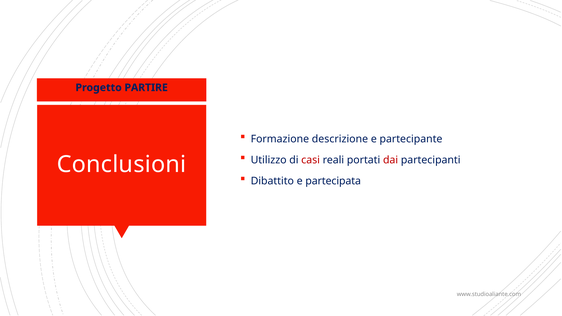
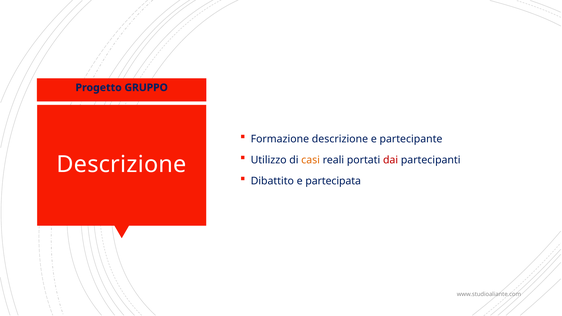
PARTIRE: PARTIRE -> GRUPPO
casi colour: red -> orange
Conclusioni at (121, 164): Conclusioni -> Descrizione
